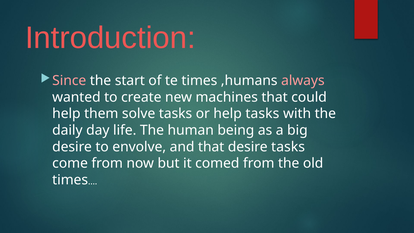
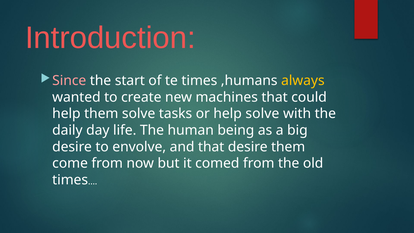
always colour: pink -> yellow
help tasks: tasks -> solve
desire tasks: tasks -> them
